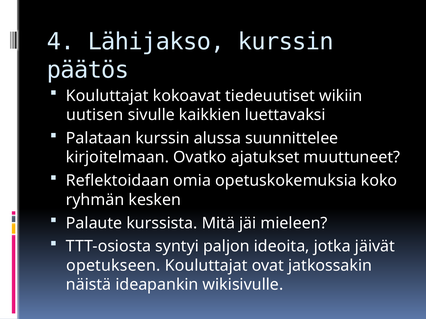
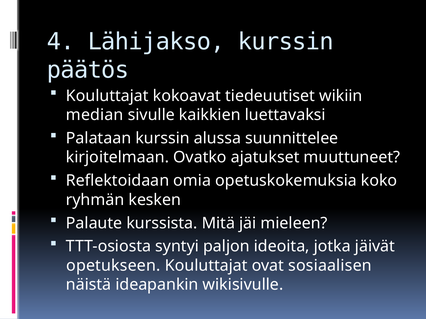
uutisen: uutisen -> median
jatkossakin: jatkossakin -> sosiaalisen
